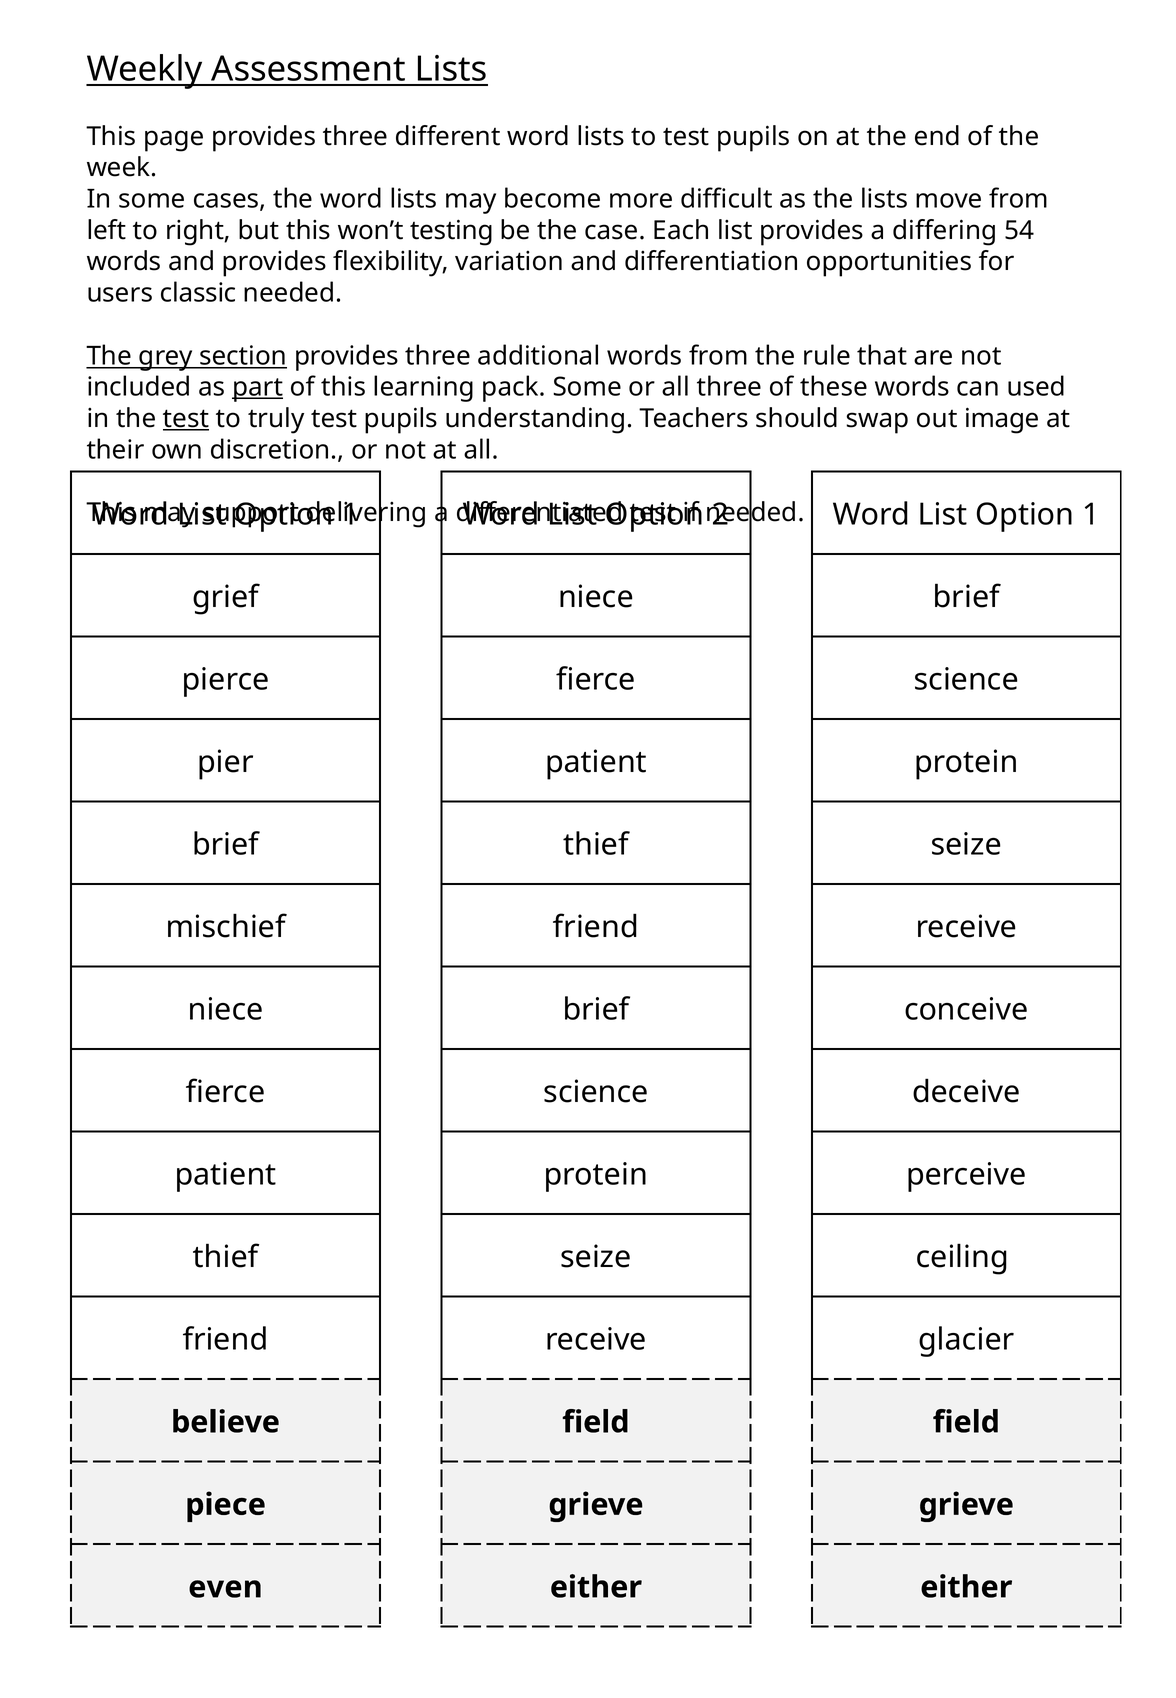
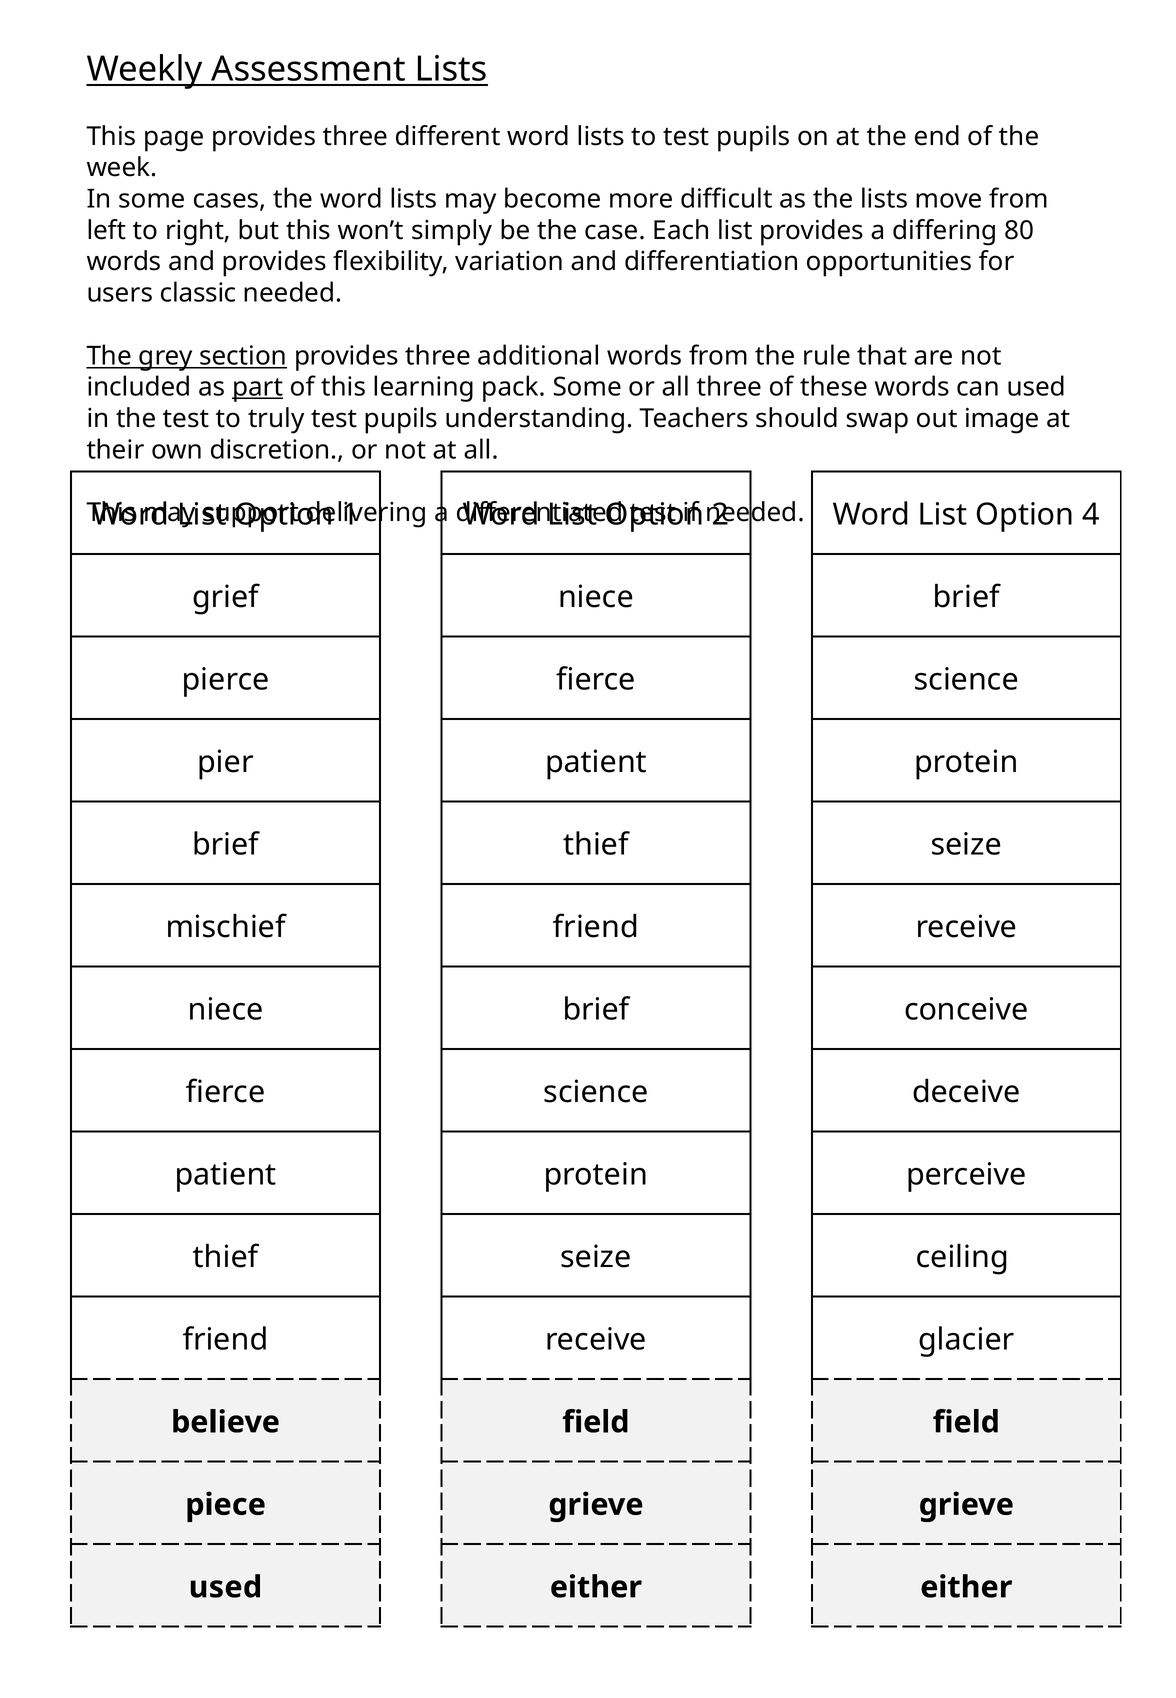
testing: testing -> simply
54: 54 -> 80
test at (186, 419) underline: present -> none
1 at (1091, 515): 1 -> 4
even at (225, 1588): even -> used
